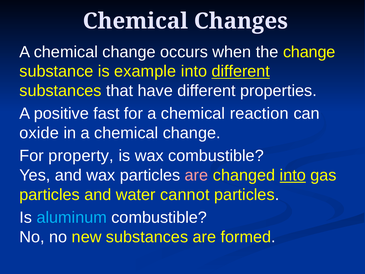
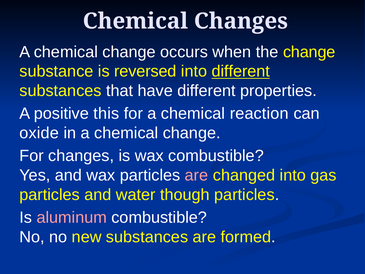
example: example -> reversed
fast: fast -> this
For property: property -> changes
into at (293, 175) underline: present -> none
cannot: cannot -> though
aluminum colour: light blue -> pink
